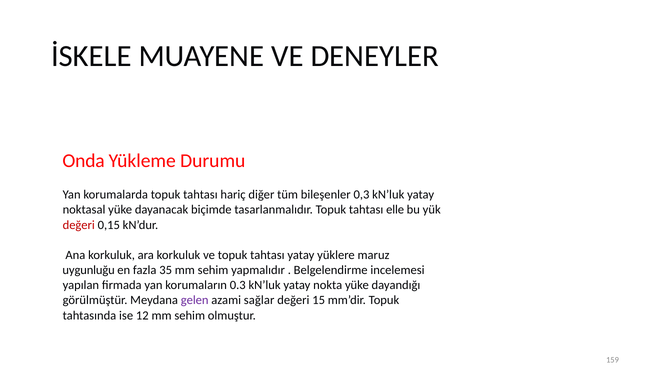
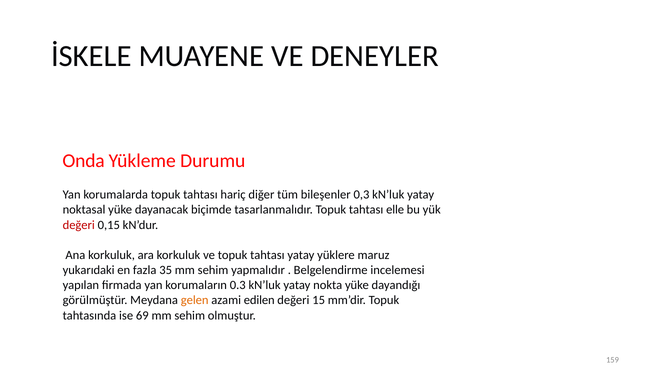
uygunluğu: uygunluğu -> yukarıdaki
gelen colour: purple -> orange
sağlar: sağlar -> edilen
12: 12 -> 69
